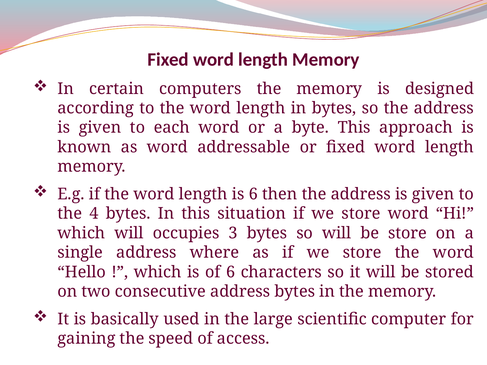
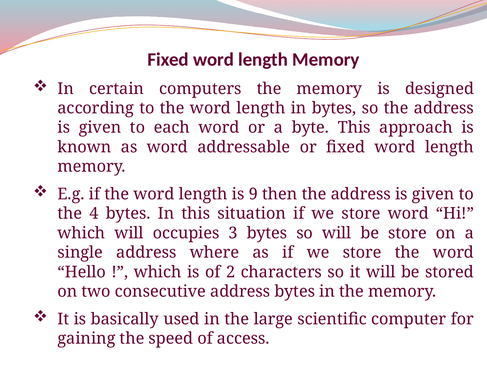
is 6: 6 -> 9
of 6: 6 -> 2
